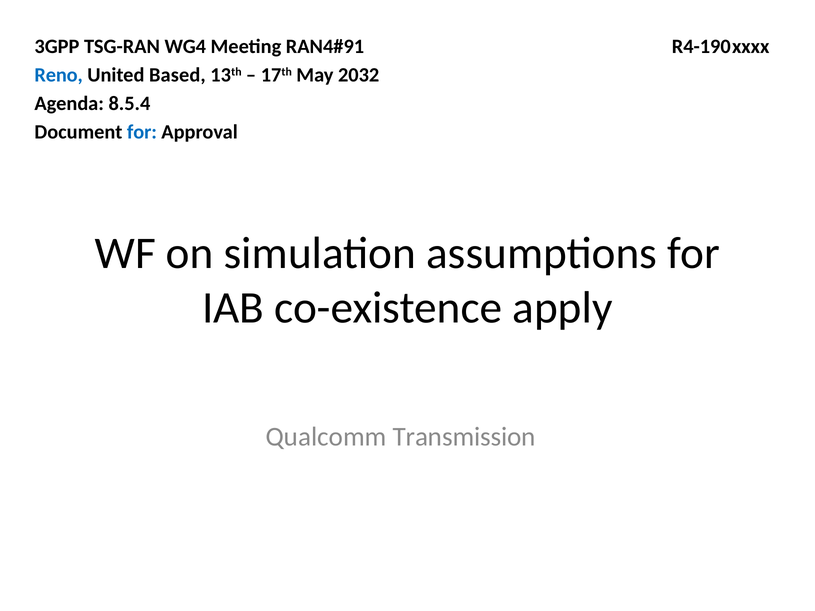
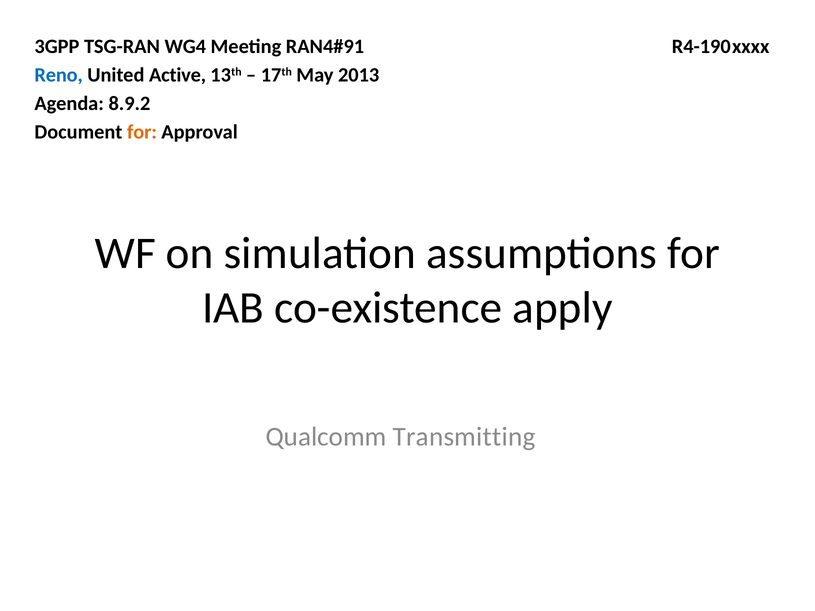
Based: Based -> Active
2032: 2032 -> 2013
8.5.4: 8.5.4 -> 8.9.2
for at (142, 132) colour: blue -> orange
Transmission: Transmission -> Transmitting
